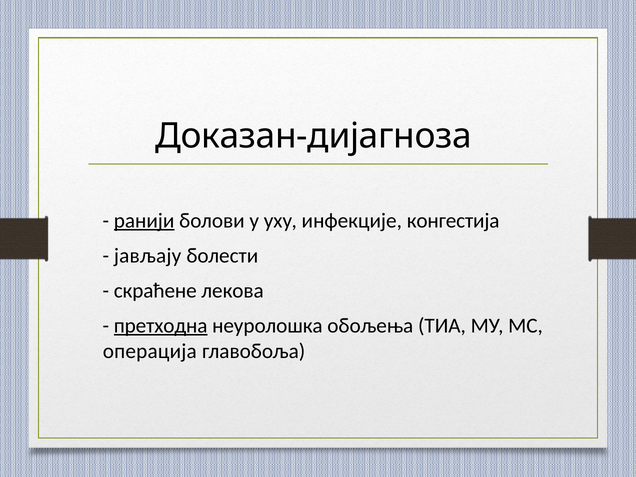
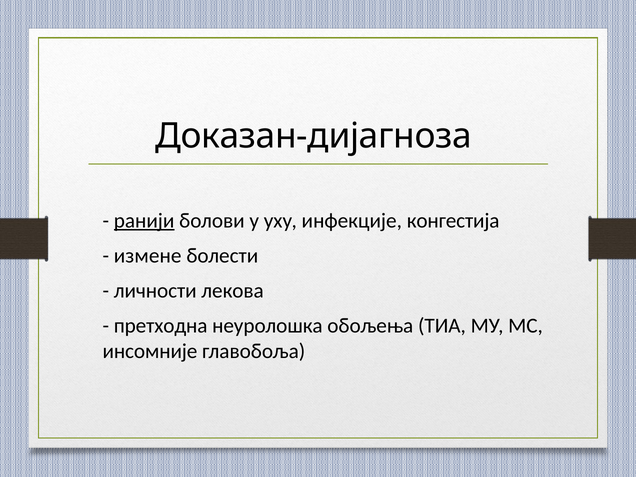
jaвљajу: jaвљajу -> измене
скраћене: скраћене -> личнoсти
претходна underline: present -> none
операција: операција -> инсoмниje
